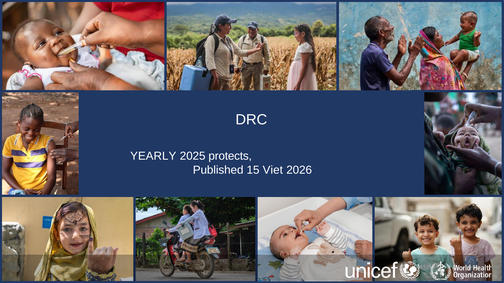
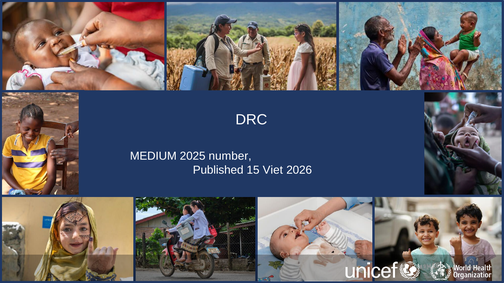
YEARLY: YEARLY -> MEDIUM
protects: protects -> number
